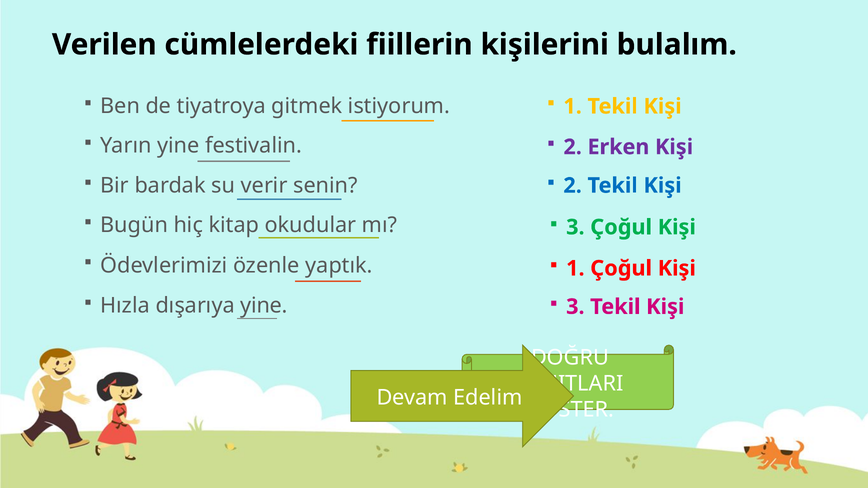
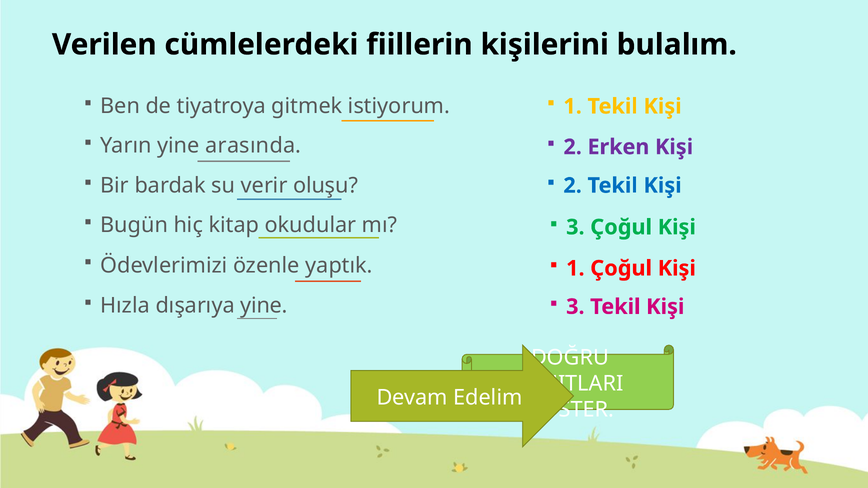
festivalin: festivalin -> arasında
senin: senin -> oluşu
